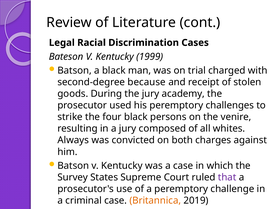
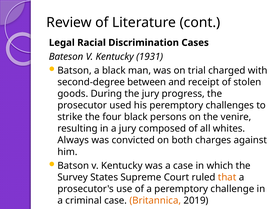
1999: 1999 -> 1931
because: because -> between
academy: academy -> progress
that colour: purple -> orange
